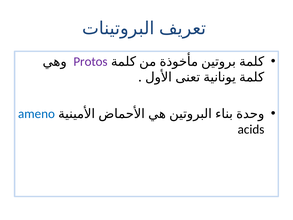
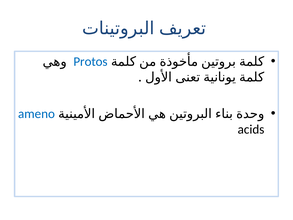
Protos colour: purple -> blue
